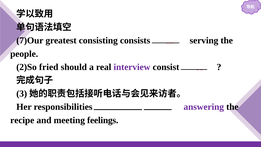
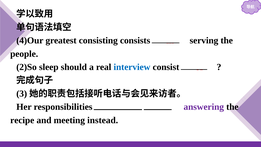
7)Our: 7)Our -> 4)Our
fried: fried -> sleep
interview colour: purple -> blue
feelings: feelings -> instead
